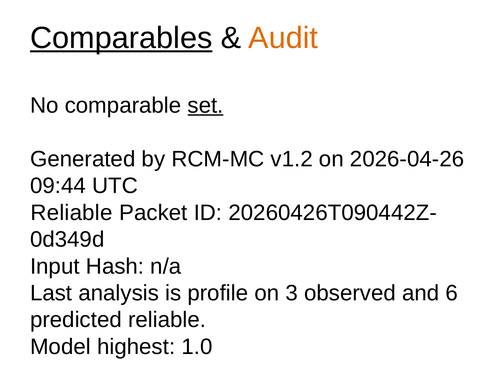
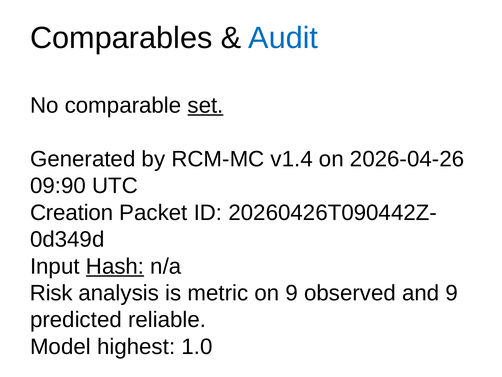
Comparables underline: present -> none
Audit colour: orange -> blue
v1.2: v1.2 -> v1.4
09:44: 09:44 -> 09:90
Reliable at (71, 212): Reliable -> Creation
Hash underline: none -> present
Last: Last -> Risk
profile: profile -> metric
on 3: 3 -> 9
and 6: 6 -> 9
